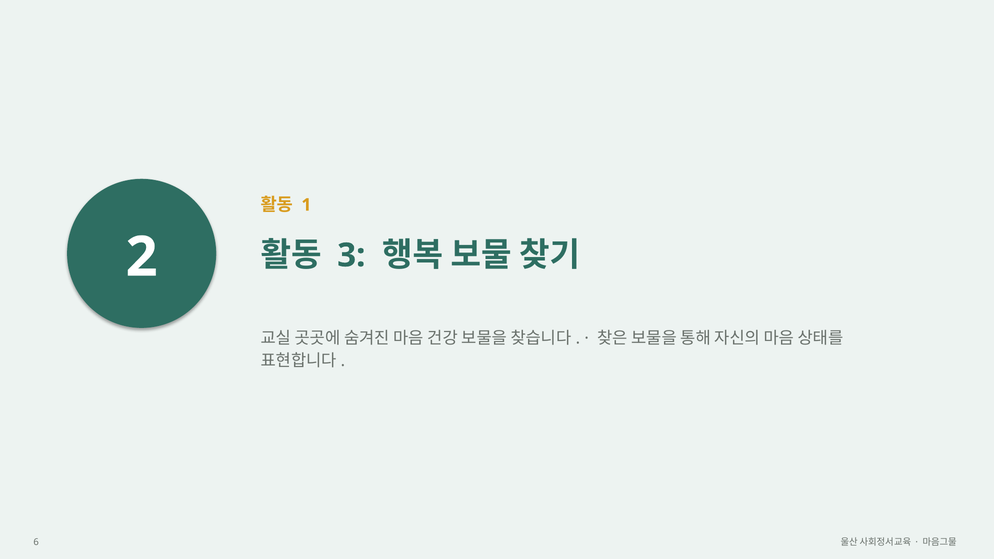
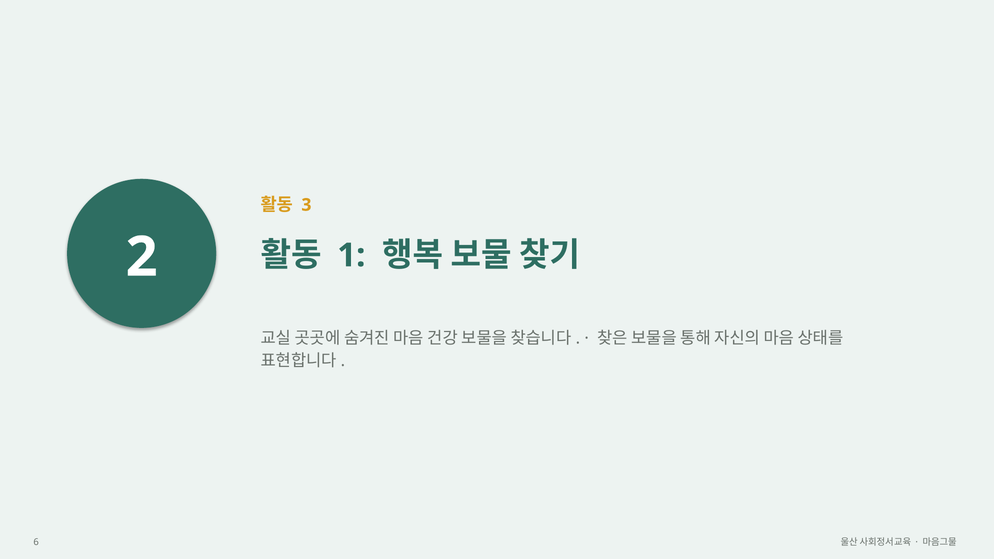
1: 1 -> 3
3: 3 -> 1
